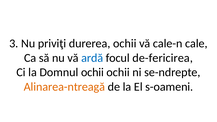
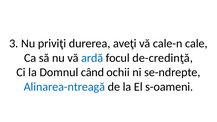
durerea ochii: ochii -> aveţi
de-fericirea: de-fericirea -> de-credinţă
Domnul ochii: ochii -> când
Alinarea-ntreagă colour: orange -> blue
